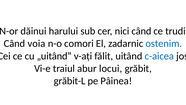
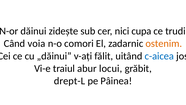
harului: harului -> zidește
nici când: când -> cupa
ostenim colour: blue -> orange
„uitând: „uitând -> „dăinui
grăbit-L: grăbit-L -> drept-L
